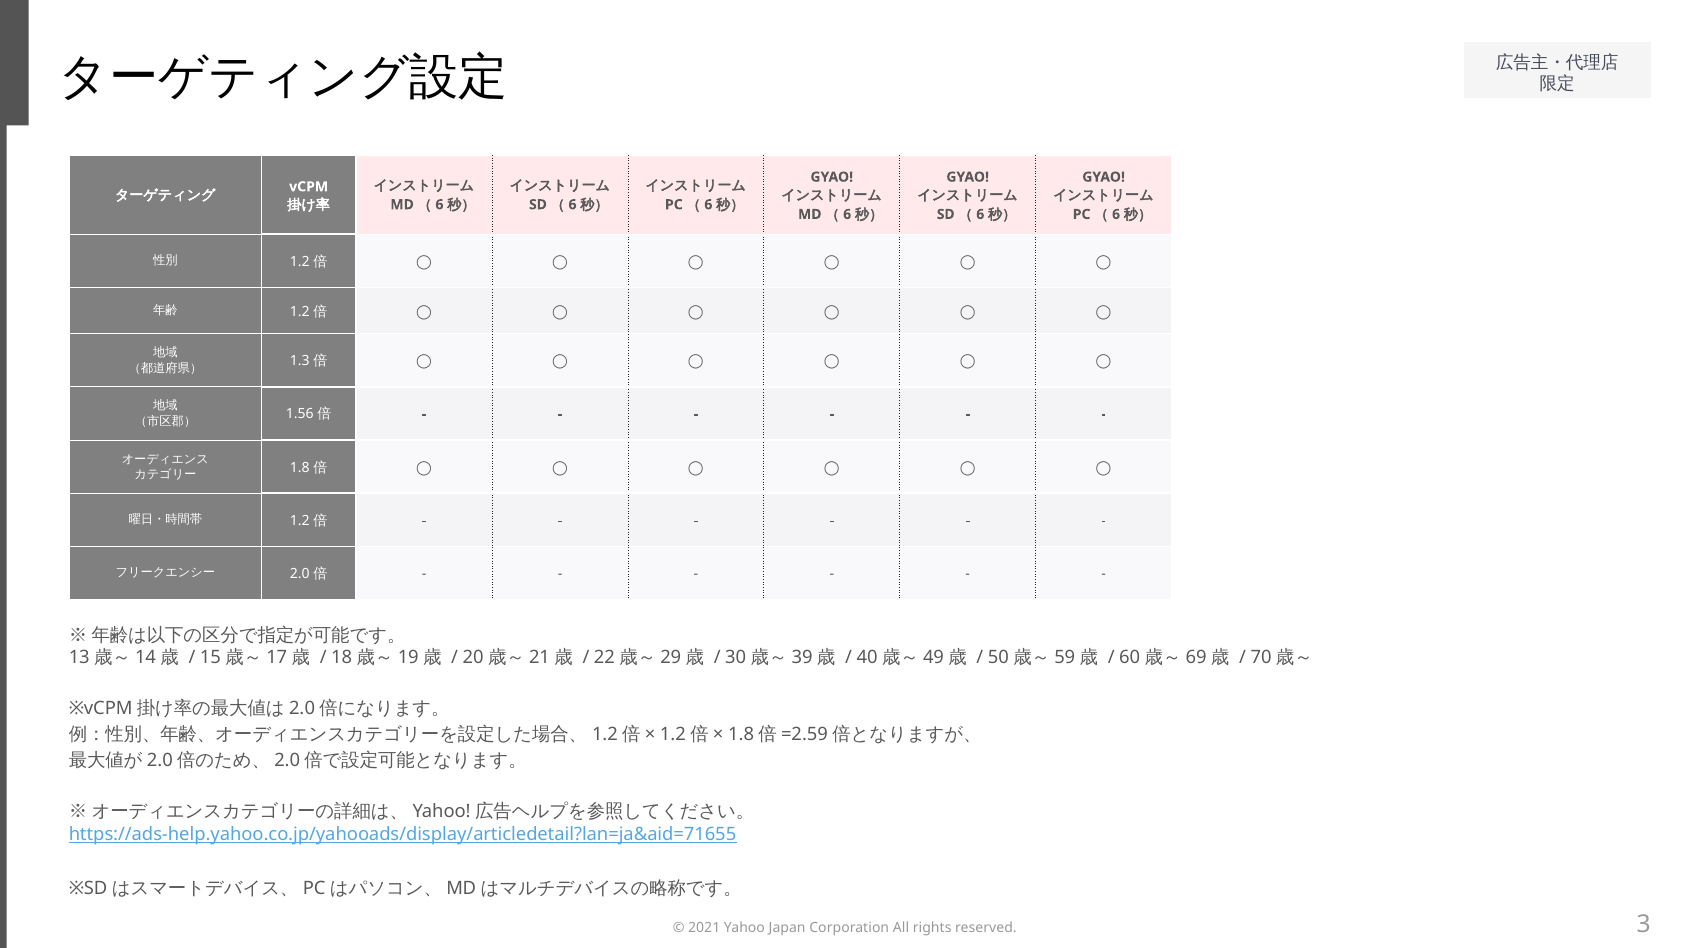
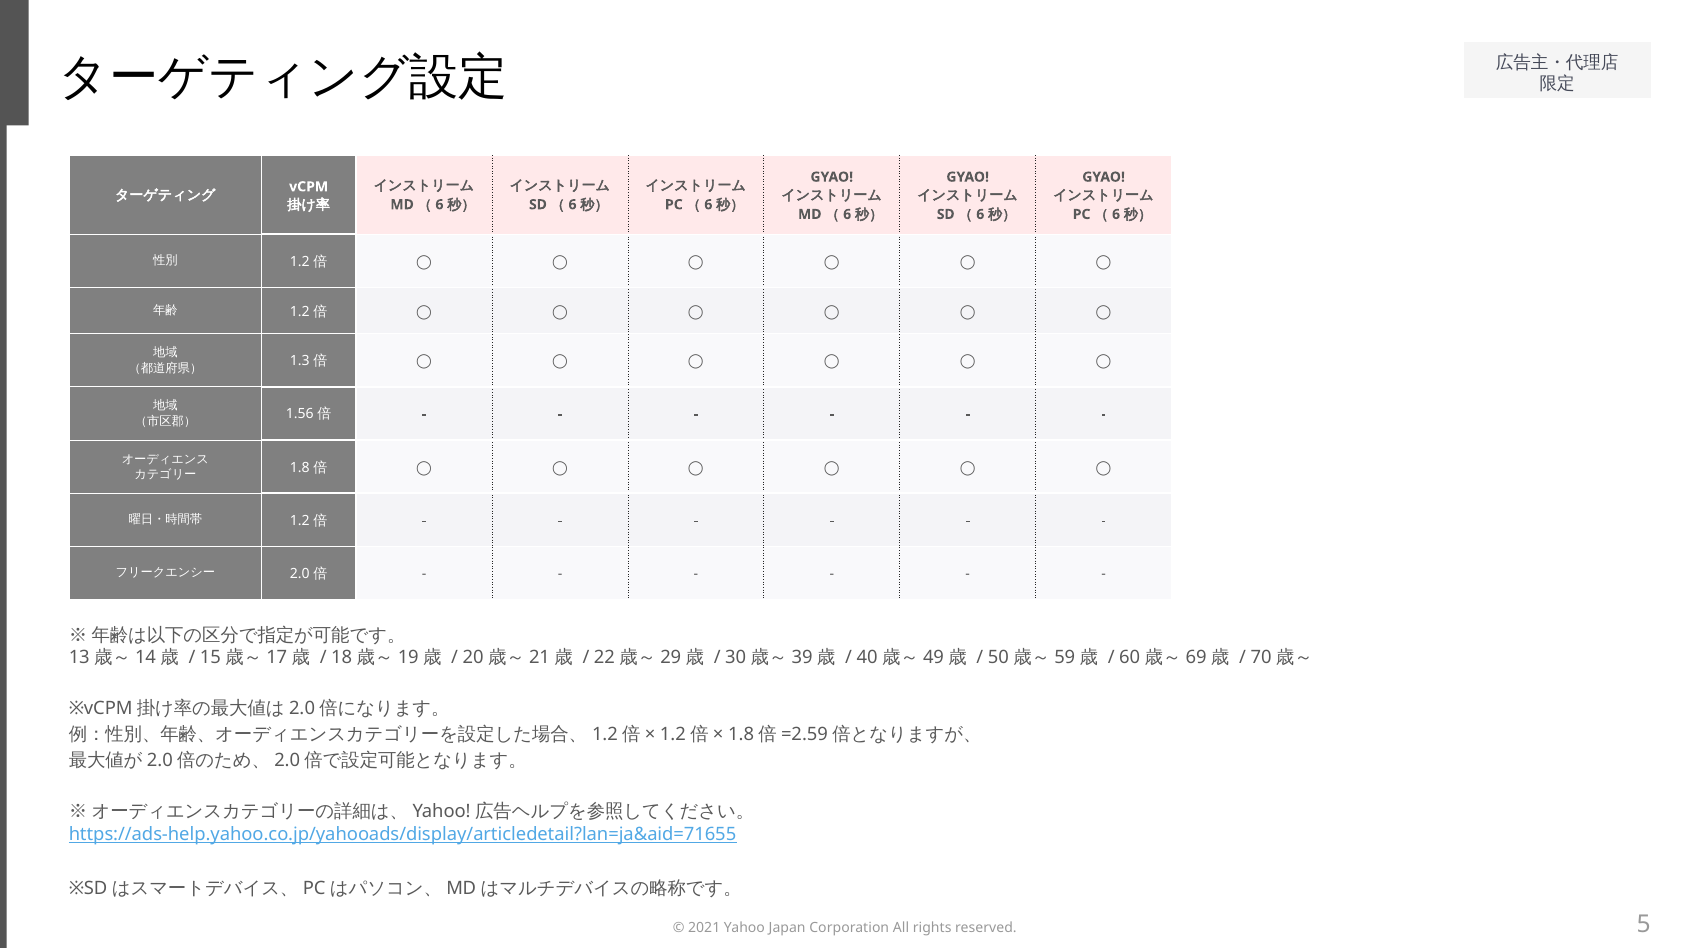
3: 3 -> 5
